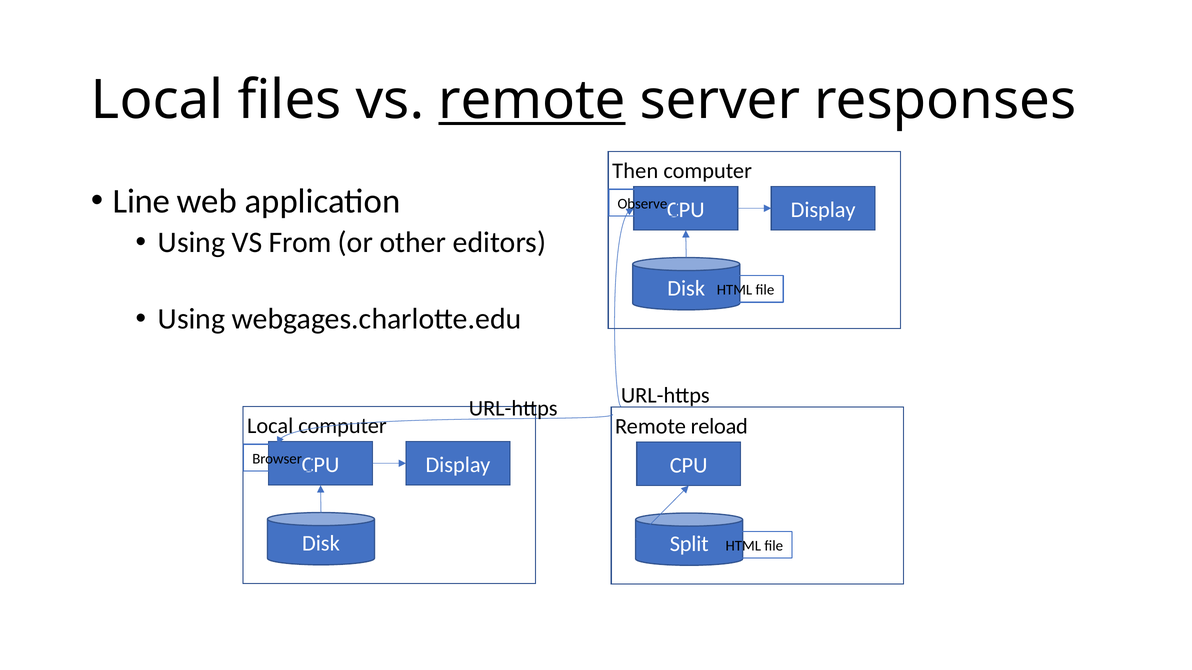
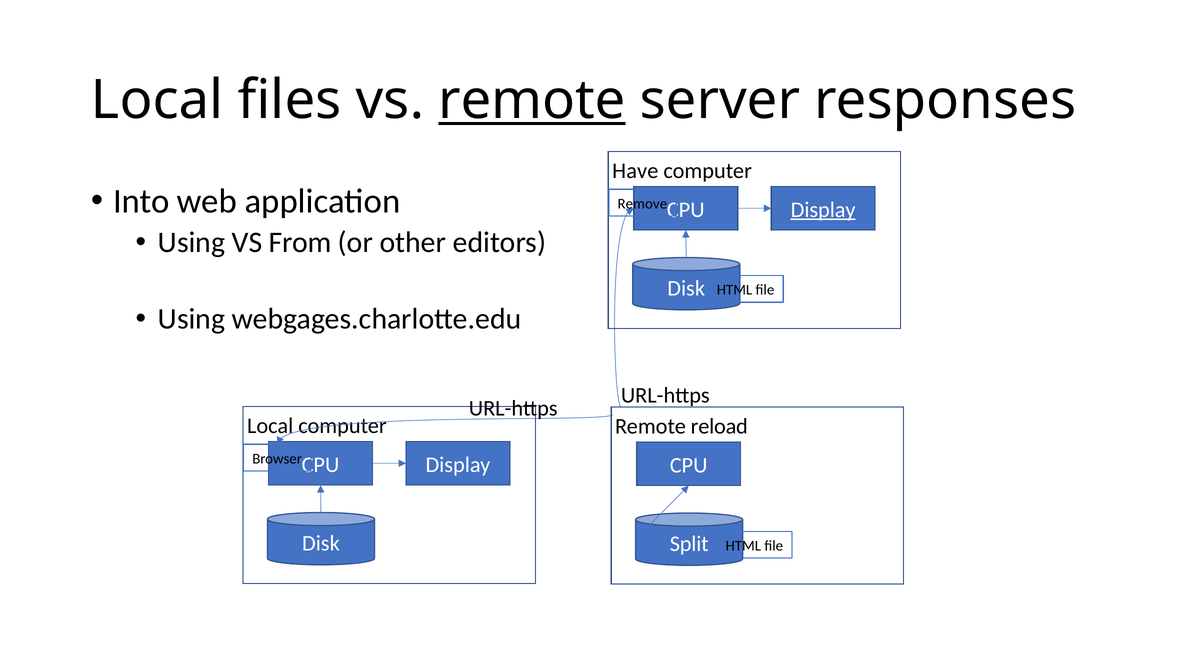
Then: Then -> Have
Line: Line -> Into
Observe: Observe -> Remove
Display at (823, 210) underline: none -> present
